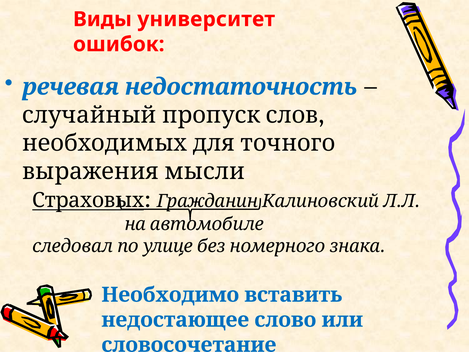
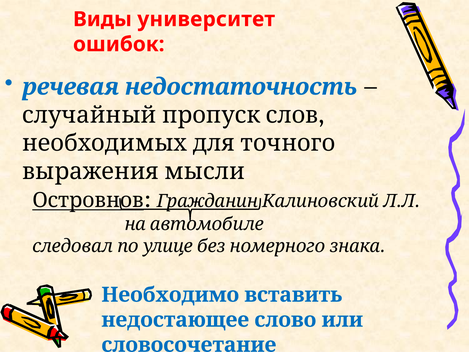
Страховых: Страховых -> Островнов
